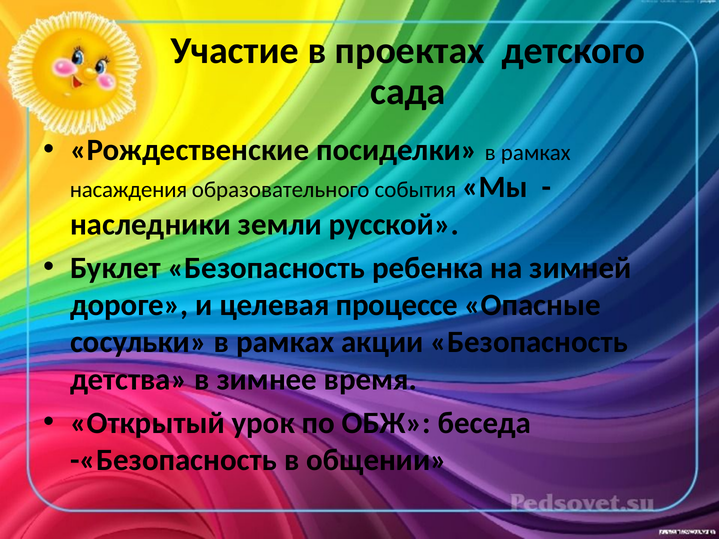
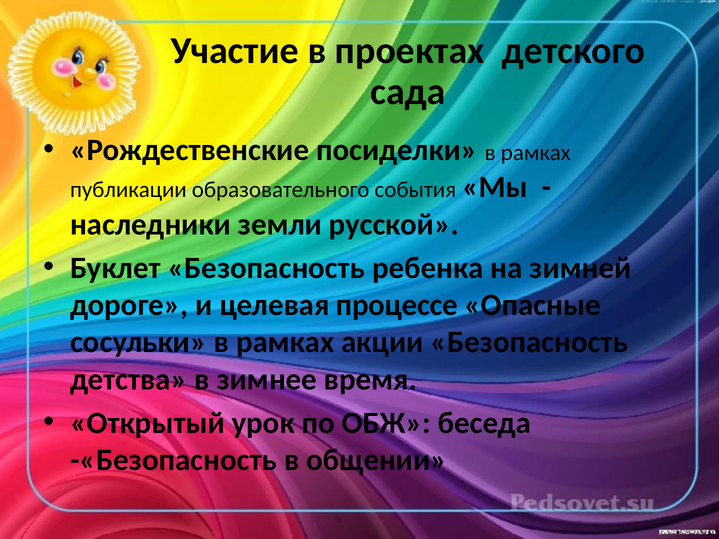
насаждения: насаждения -> публикации
